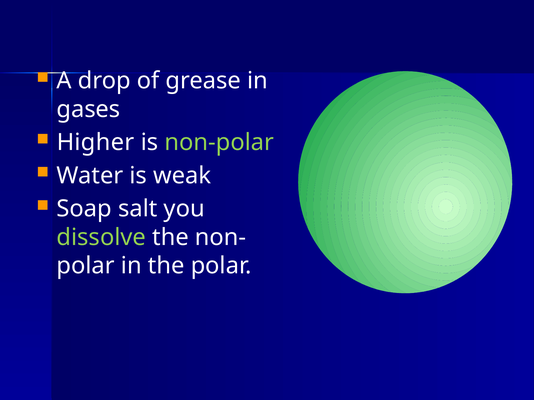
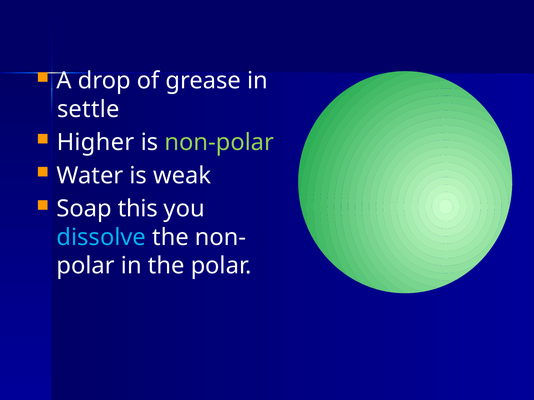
gases: gases -> settle
salt: salt -> this
dissolve colour: light green -> light blue
